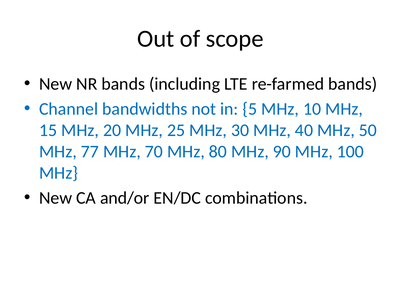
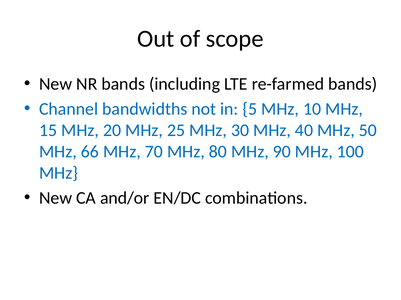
77: 77 -> 66
